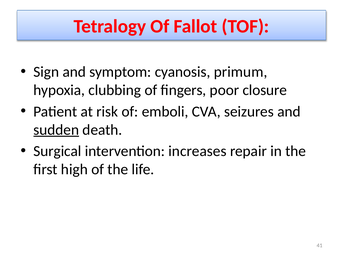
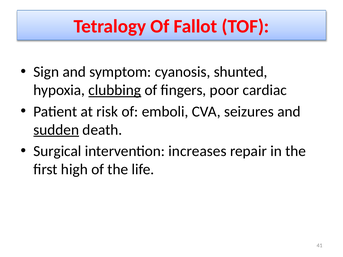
primum: primum -> shunted
clubbing underline: none -> present
closure: closure -> cardiac
